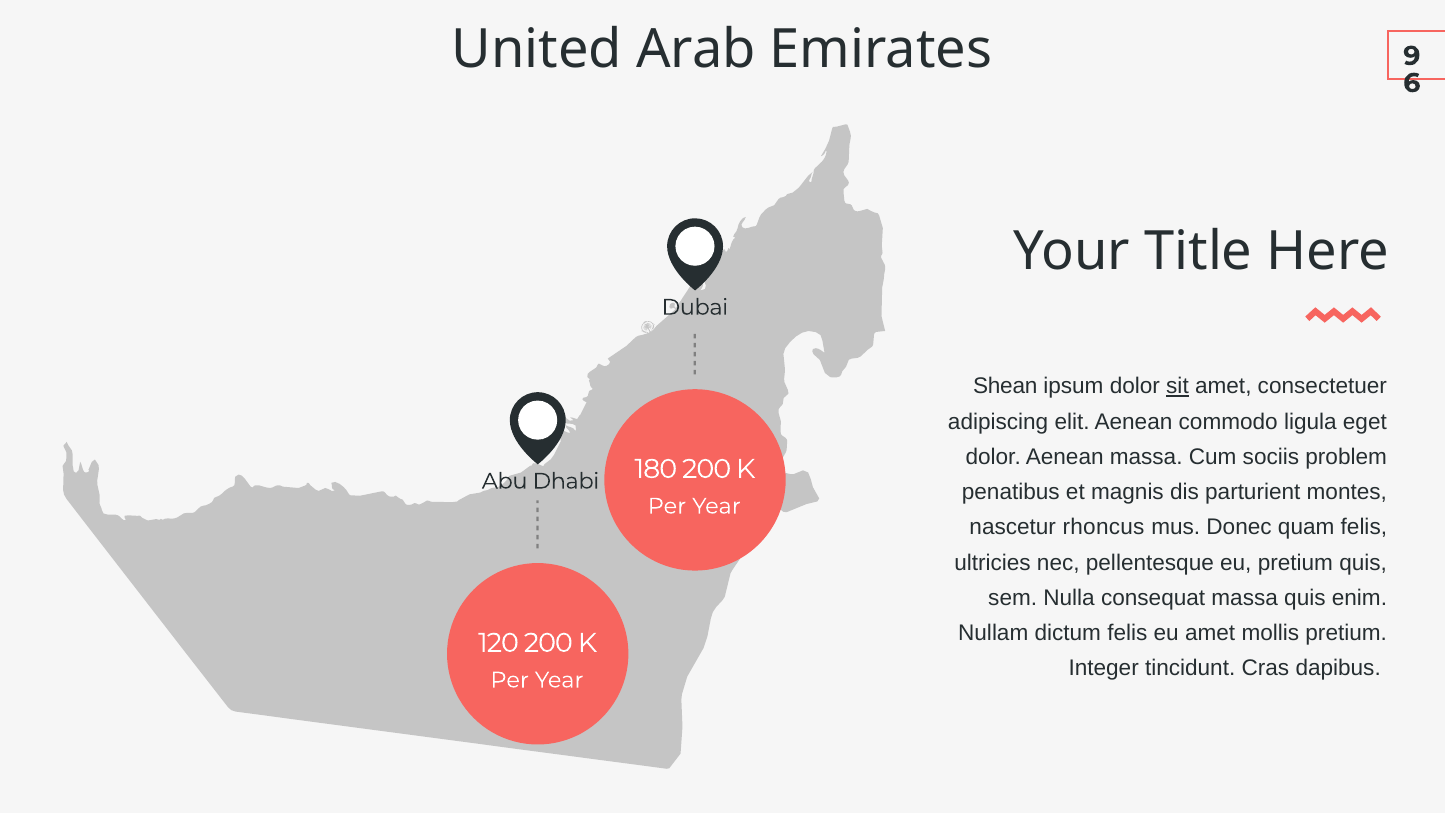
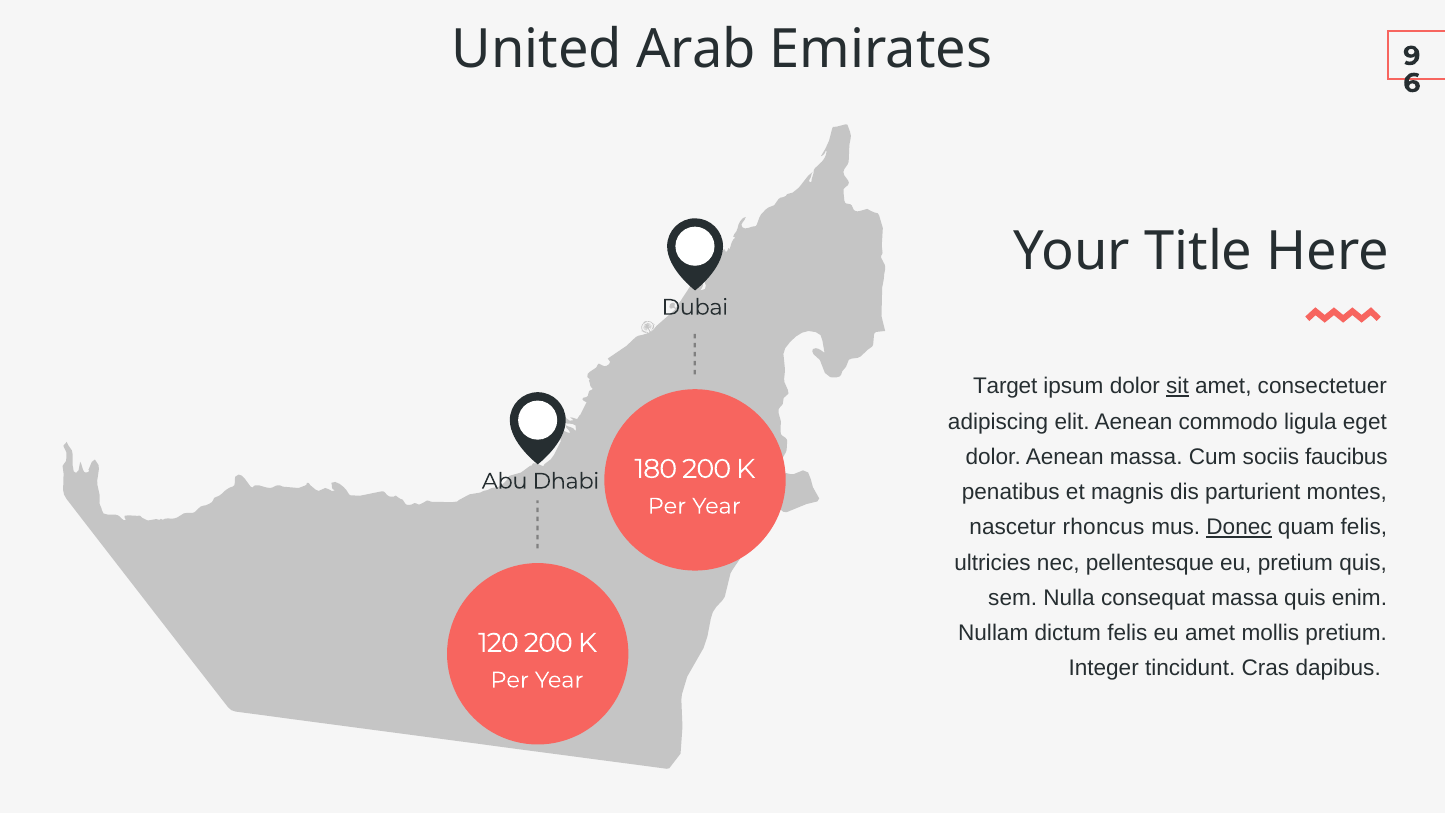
Shean: Shean -> Target
problem: problem -> faucibus
Donec underline: none -> present
